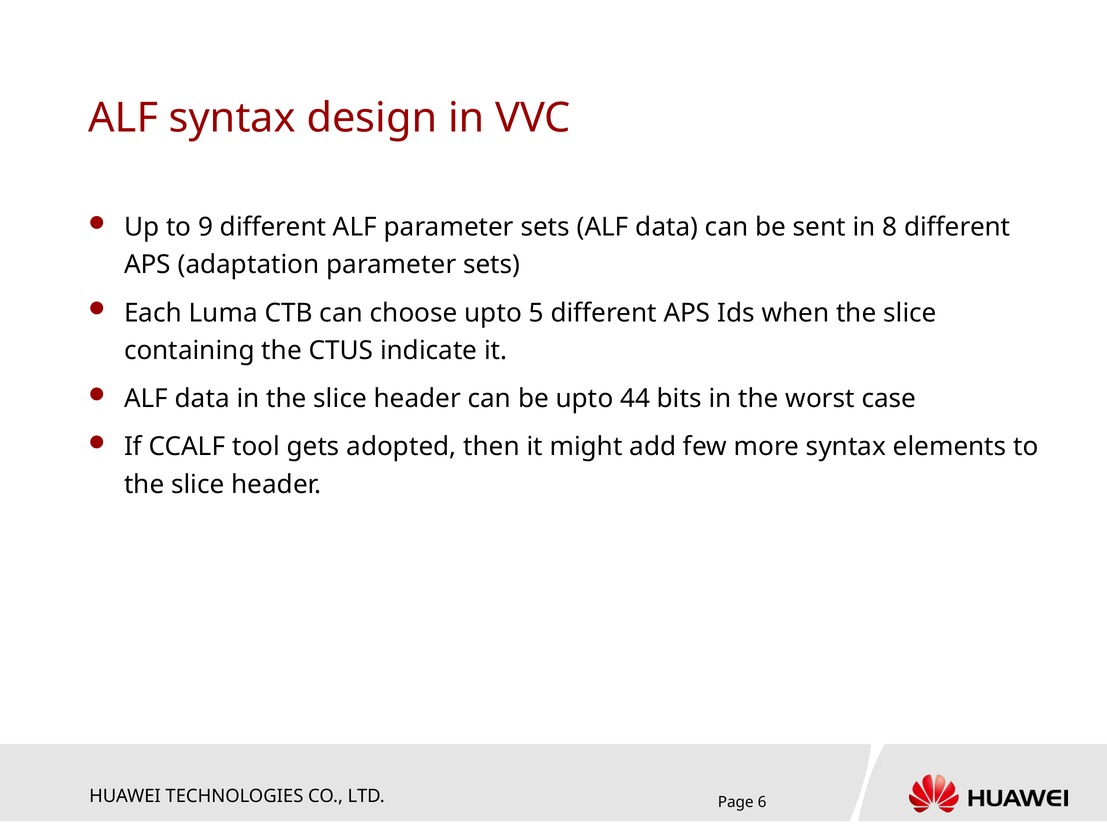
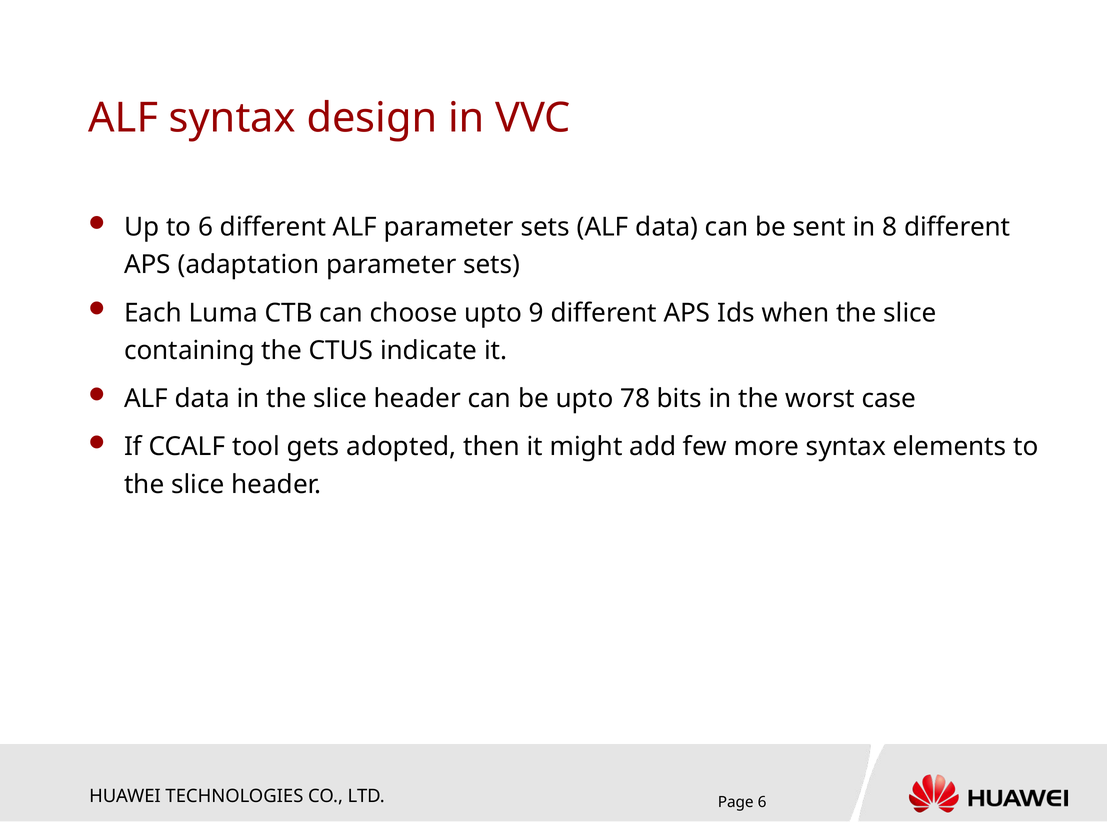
to 9: 9 -> 6
5: 5 -> 9
44: 44 -> 78
